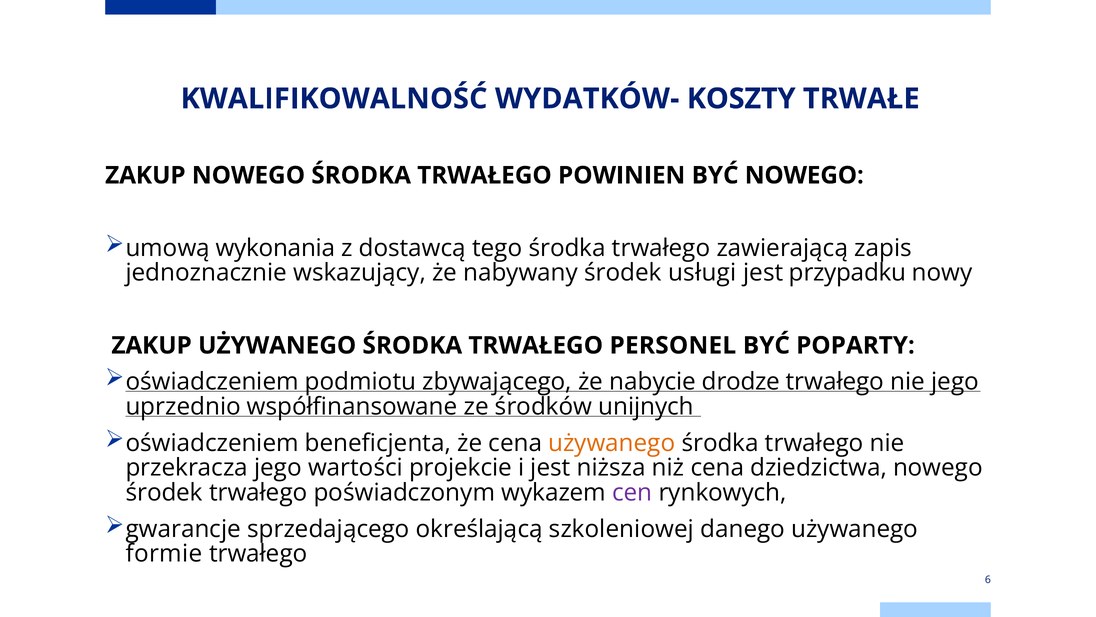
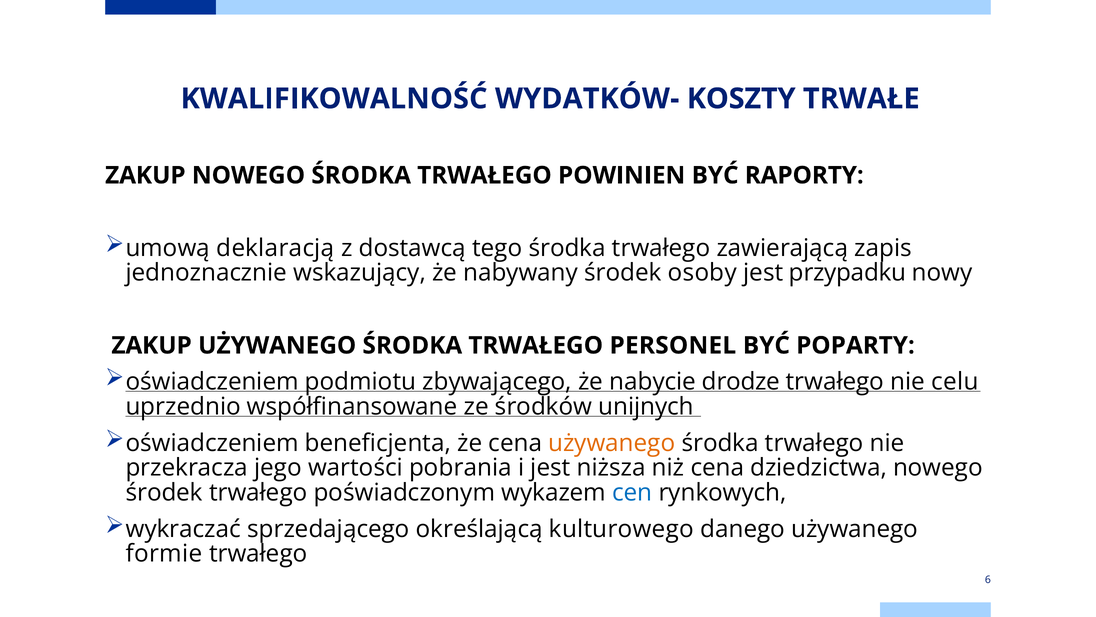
BYĆ NOWEGO: NOWEGO -> RAPORTY
wykonania: wykonania -> deklaracją
usługi: usługi -> osoby
nie jego: jego -> celu
projekcie: projekcie -> pobrania
cen colour: purple -> blue
gwarancje: gwarancje -> wykraczać
szkoleniowej: szkoleniowej -> kulturowego
